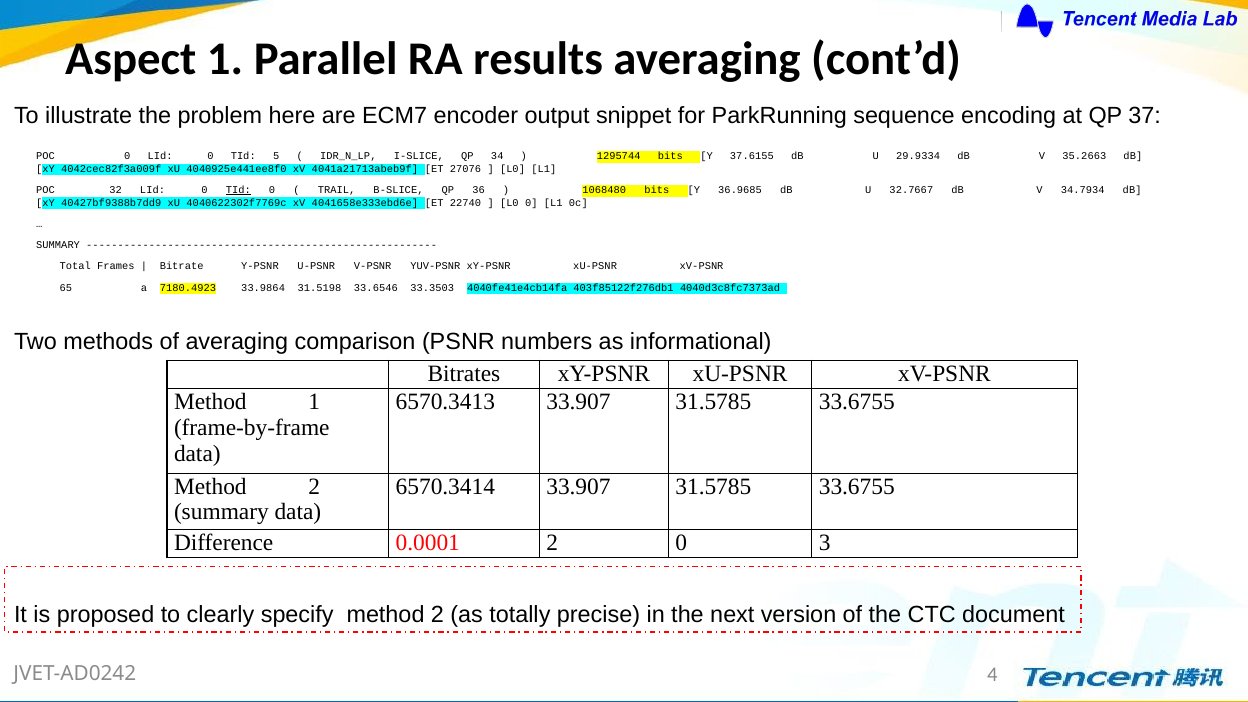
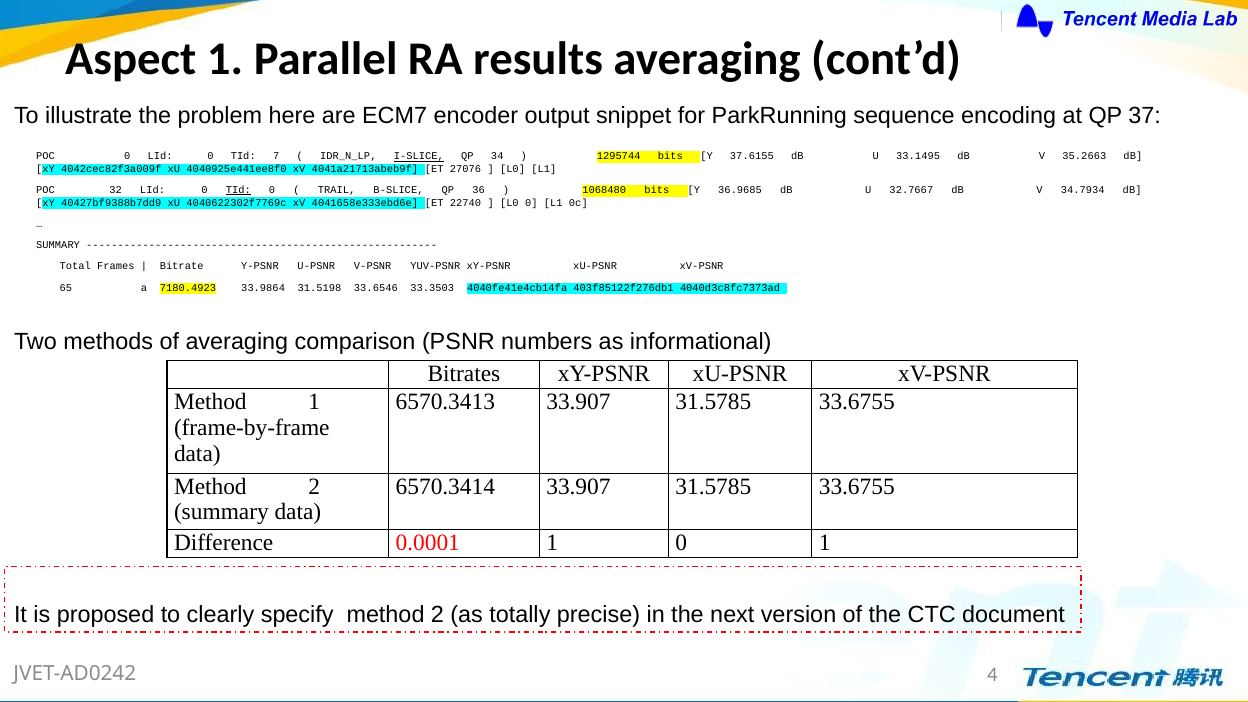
5: 5 -> 7
I-SLICE underline: none -> present
29.9334: 29.9334 -> 33.1495
0.0001 2: 2 -> 1
0 3: 3 -> 1
